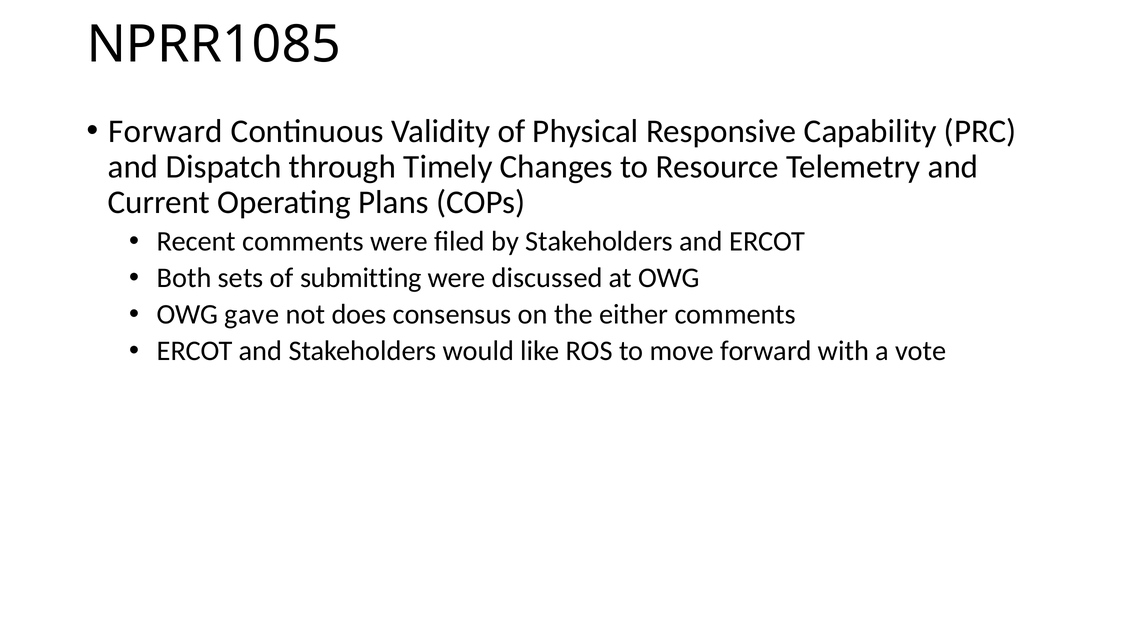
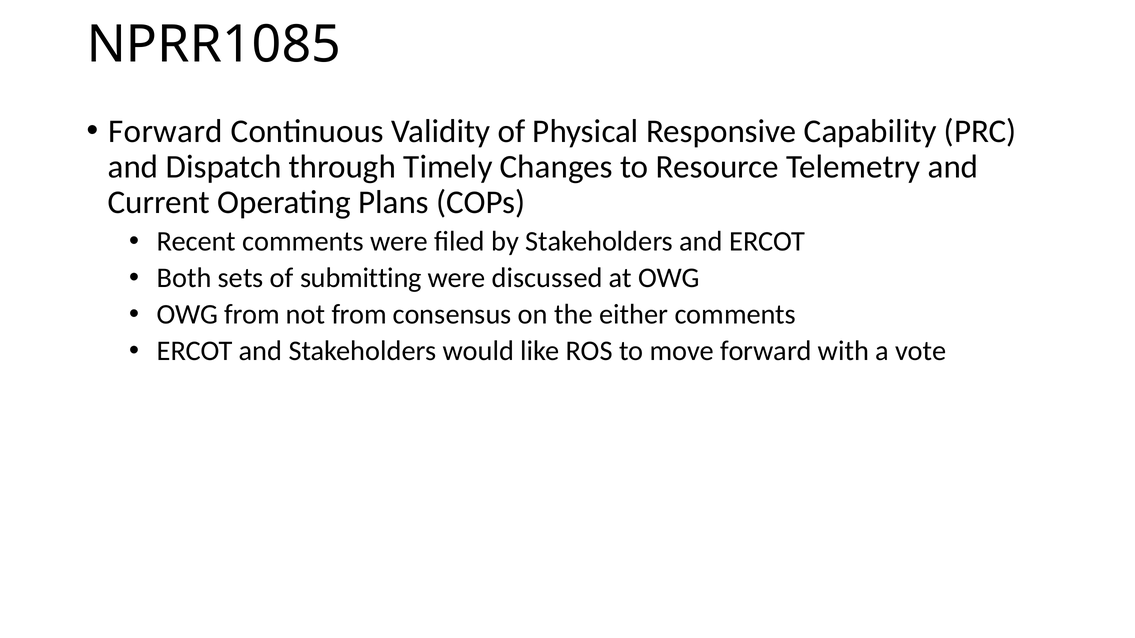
OWG gave: gave -> from
not does: does -> from
